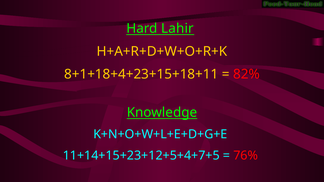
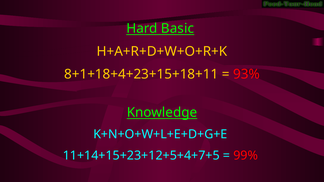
Lahir: Lahir -> Basic
82%: 82% -> 93%
76%: 76% -> 99%
